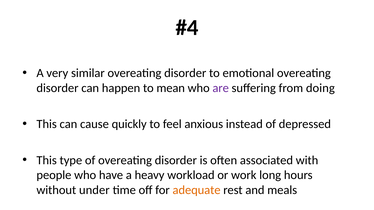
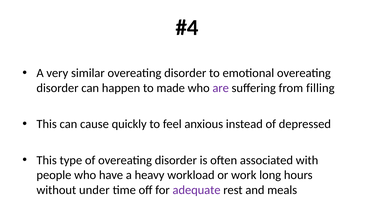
mean: mean -> made
doing: doing -> filling
adequate colour: orange -> purple
